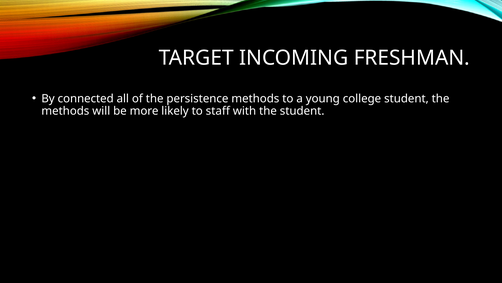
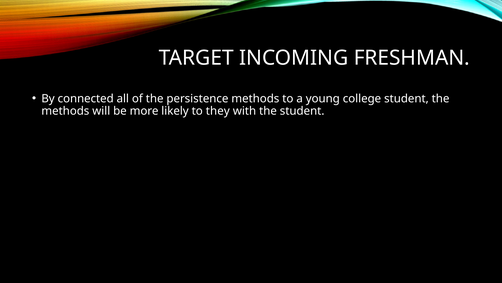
staff: staff -> they
